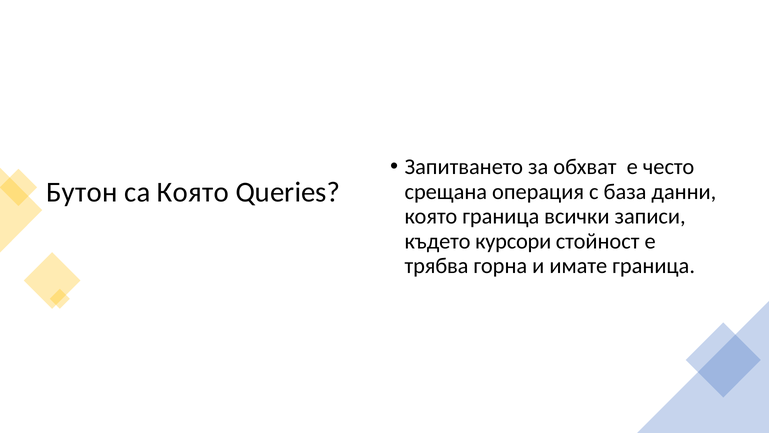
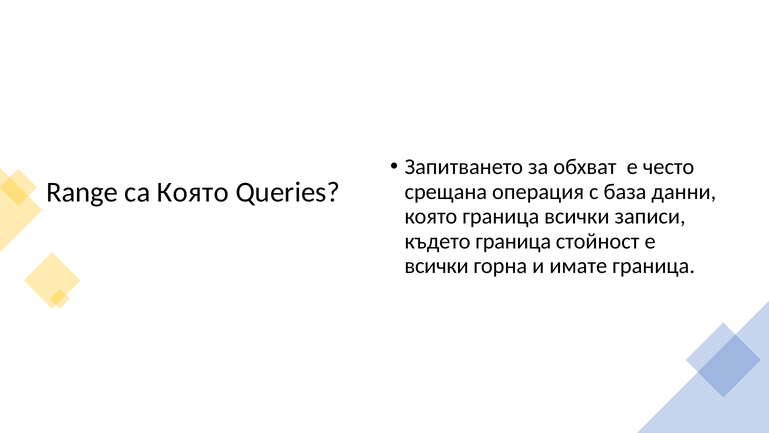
Бутон: Бутон -> Range
където курсори: курсори -> граница
трябва at (437, 266): трябва -> всички
